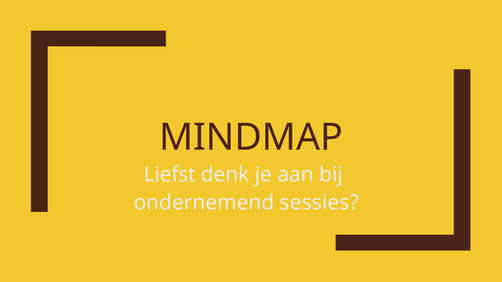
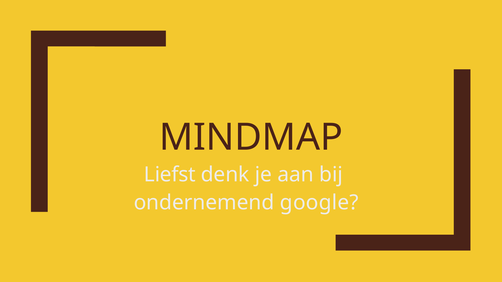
sessies: sessies -> google
